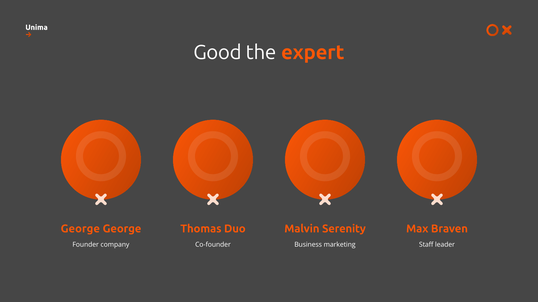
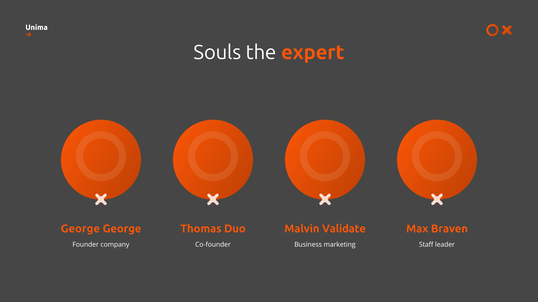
Good: Good -> Souls
Serenity: Serenity -> Validate
